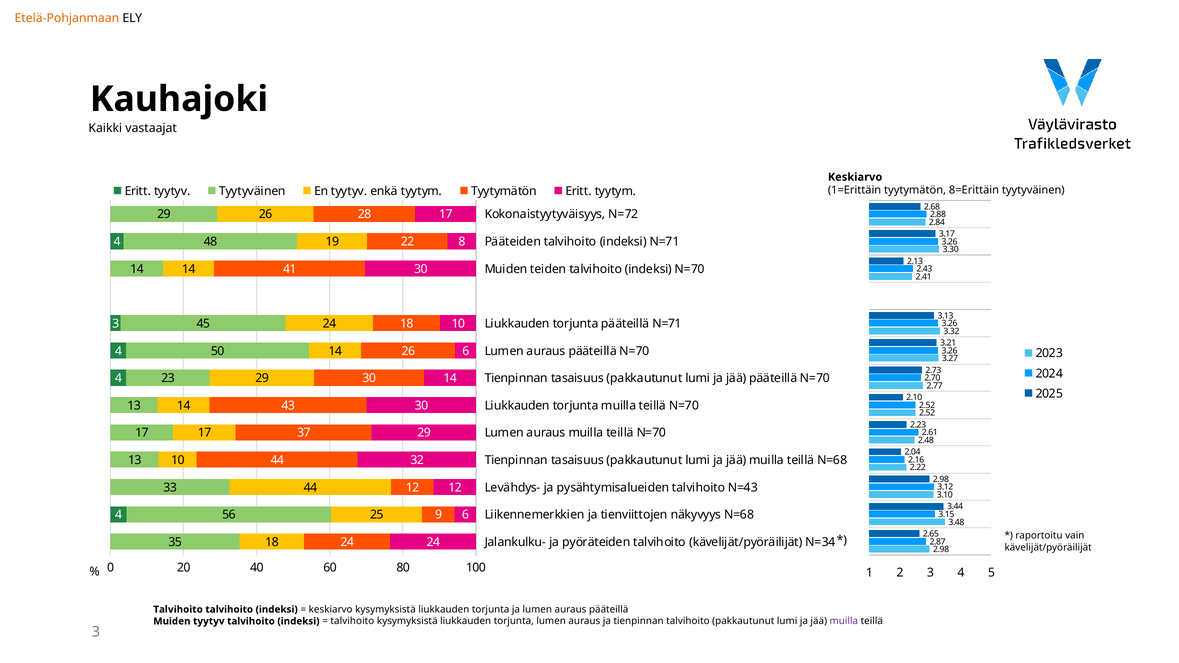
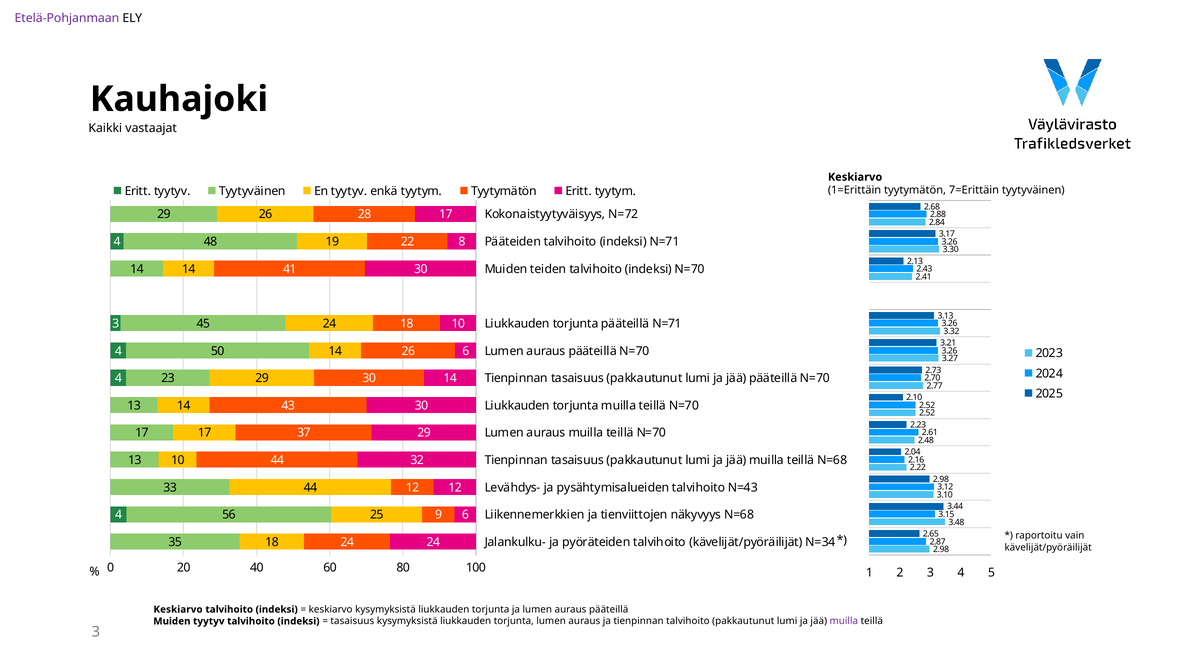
Etelä-Pohjanmaan colour: orange -> purple
8=Erittäin: 8=Erittäin -> 7=Erittäin
Talvihoito at (178, 610): Talvihoito -> Keskiarvo
talvihoito at (352, 621): talvihoito -> tasaisuus
